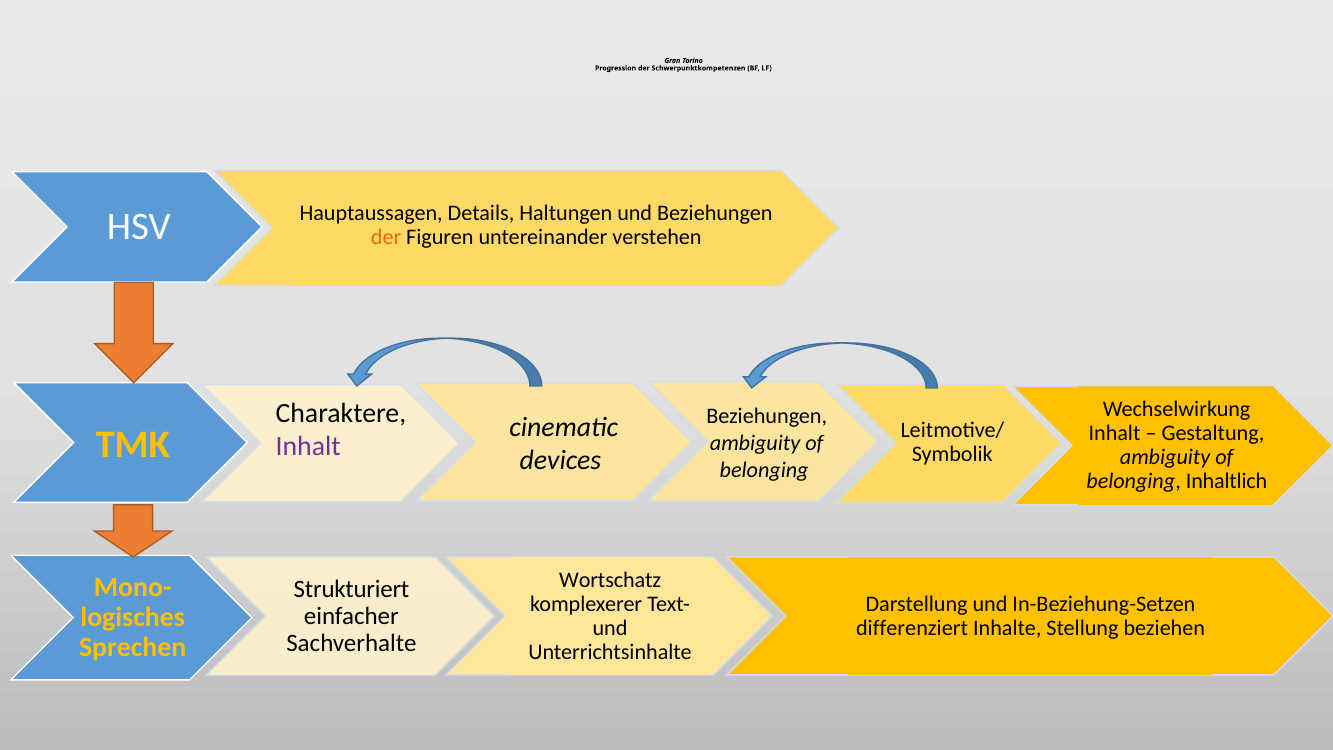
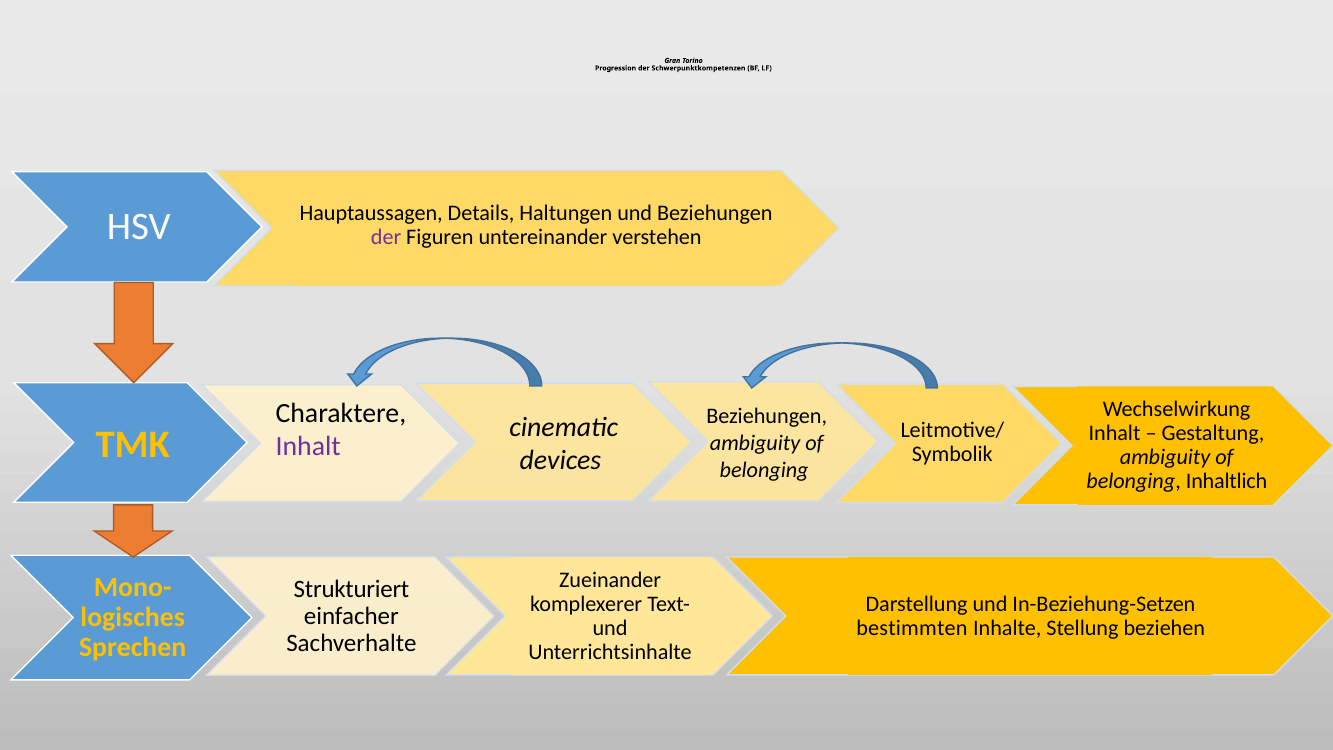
der at (386, 237) colour: orange -> purple
Wortschatz: Wortschatz -> Zueinander
differenziert: differenziert -> bestimmten
